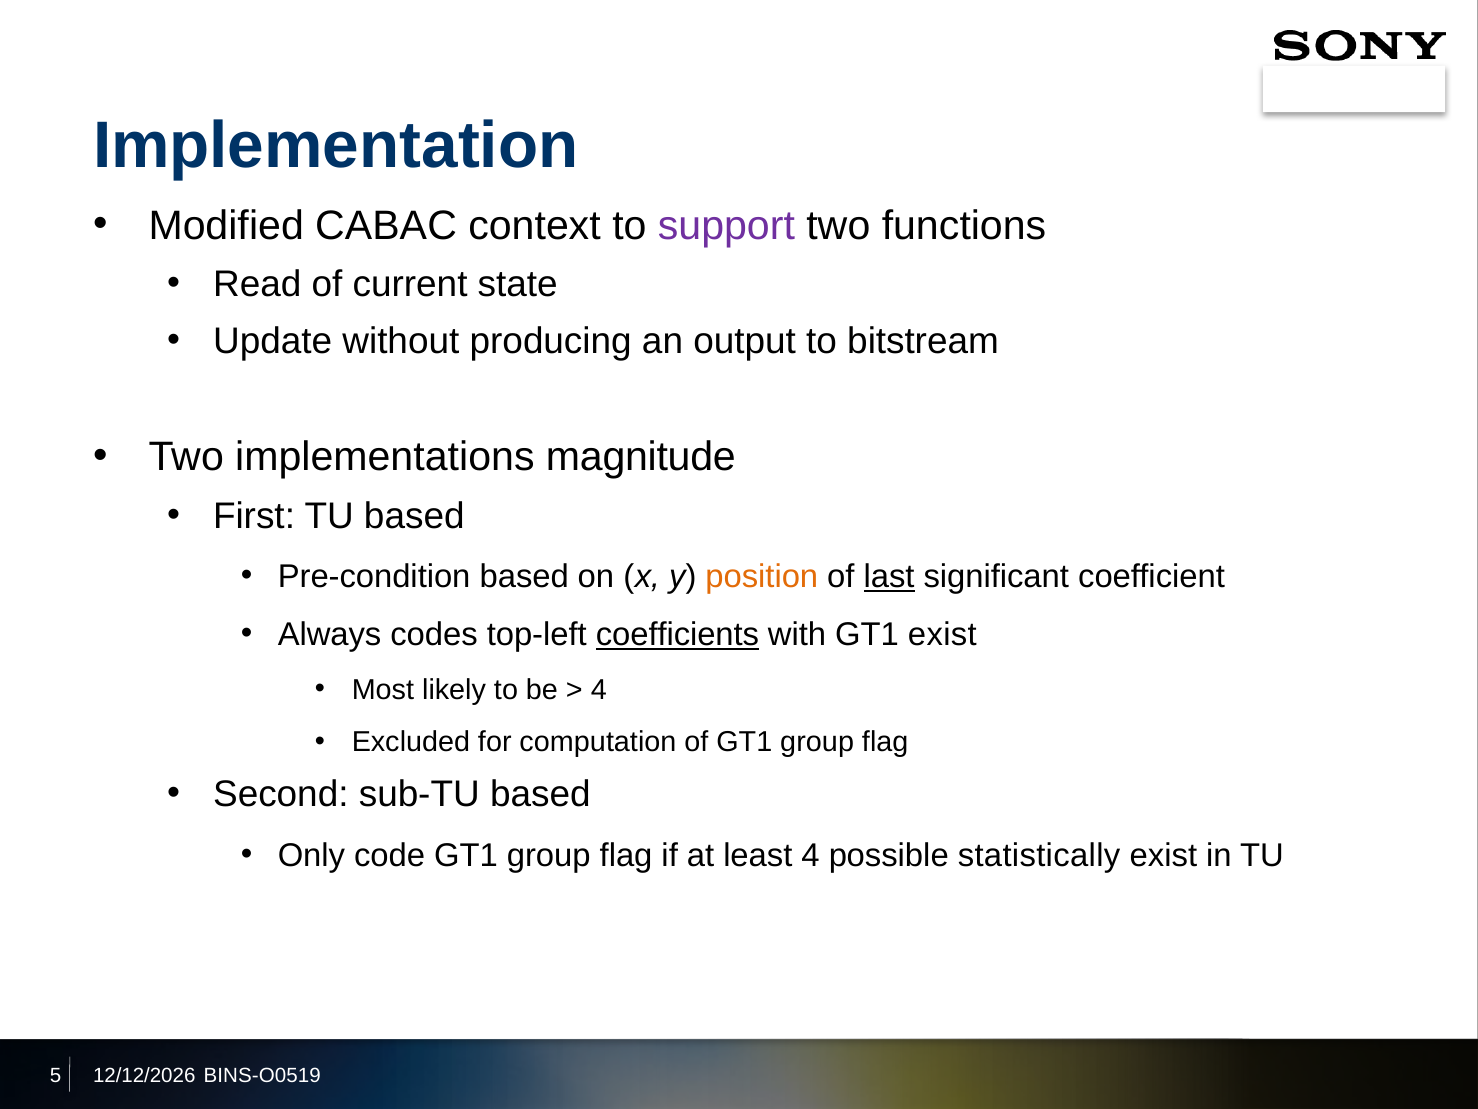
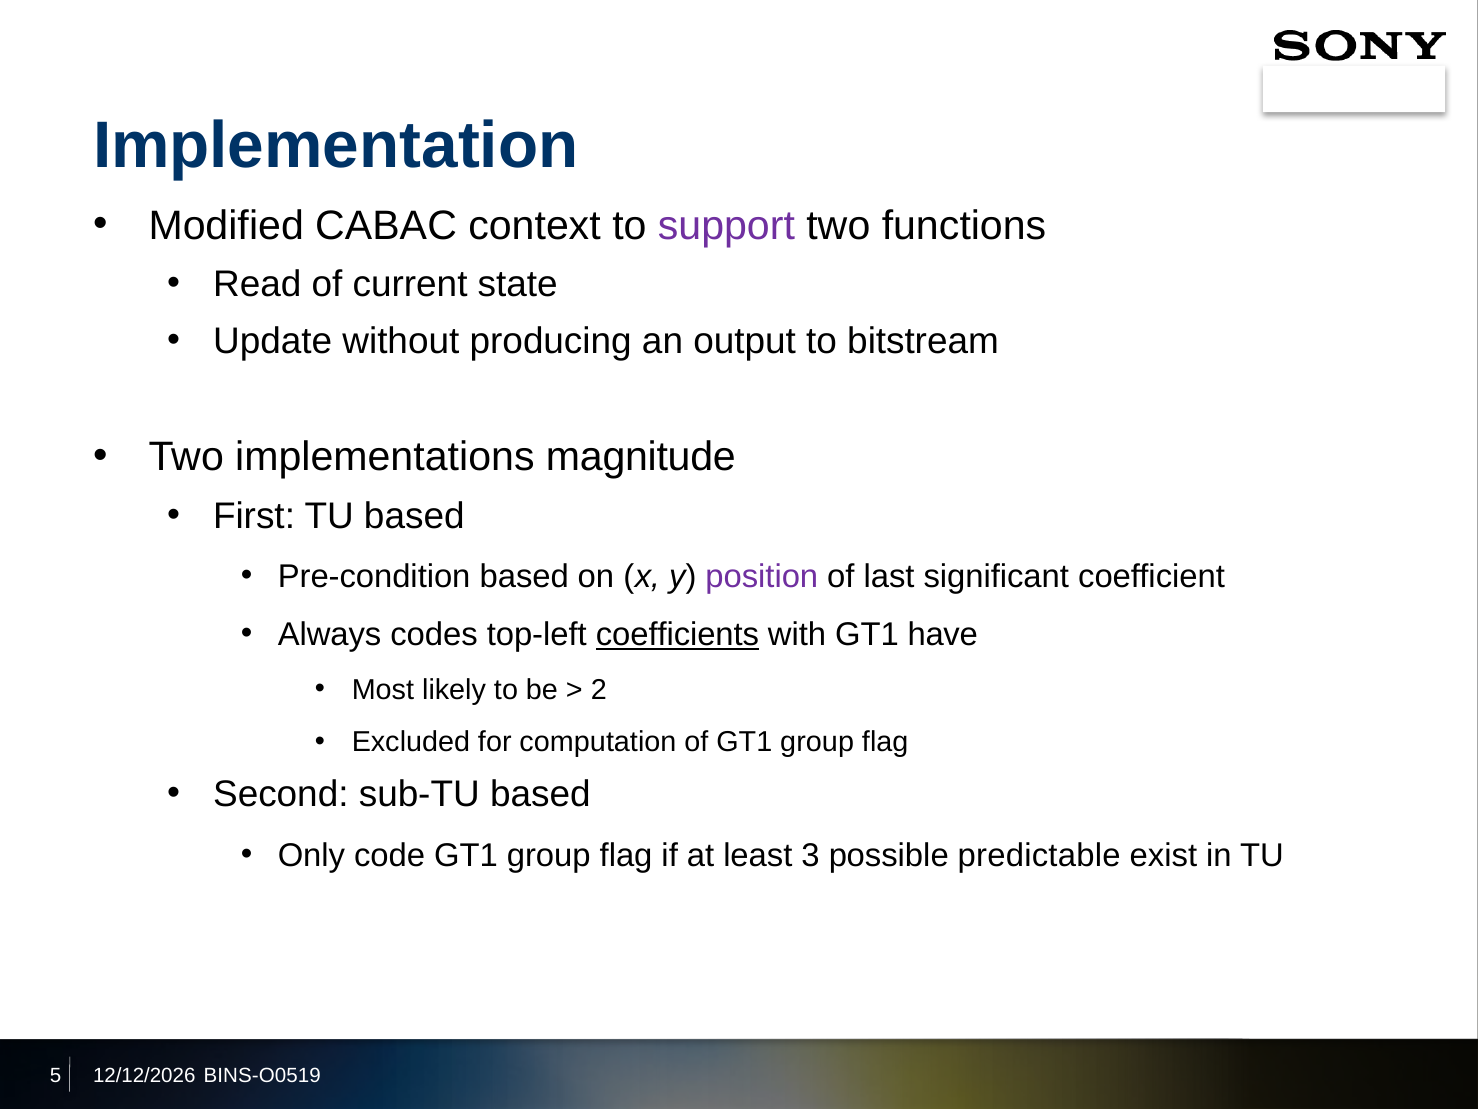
position colour: orange -> purple
last underline: present -> none
GT1 exist: exist -> have
4 at (599, 689): 4 -> 2
least 4: 4 -> 3
statistically: statistically -> predictable
